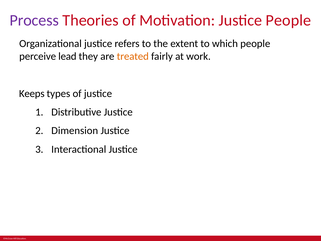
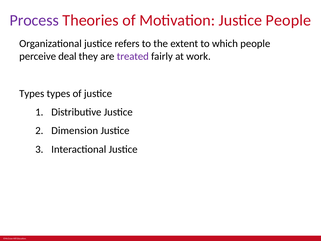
lead: lead -> deal
treated colour: orange -> purple
Keeps at (32, 93): Keeps -> Types
